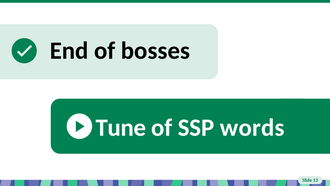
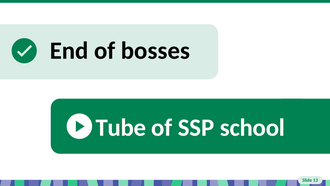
Tune: Tune -> Tube
words: words -> school
